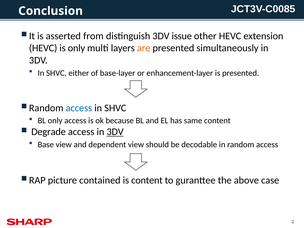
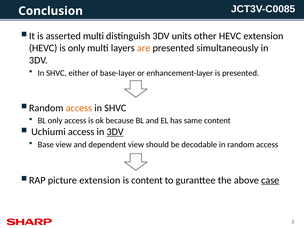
asserted from: from -> multi
issue: issue -> units
access at (79, 108) colour: blue -> orange
Degrade: Degrade -> Uchiumi
picture contained: contained -> extension
case underline: none -> present
